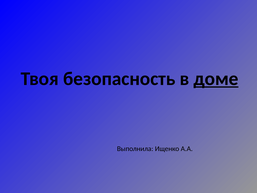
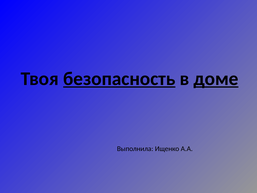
безопасность underline: none -> present
